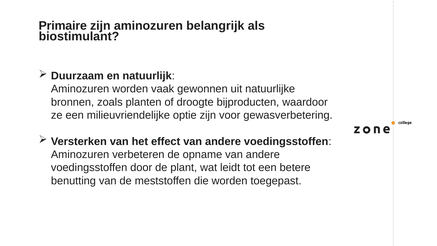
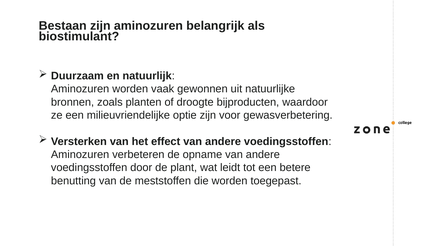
Primaire: Primaire -> Bestaan
